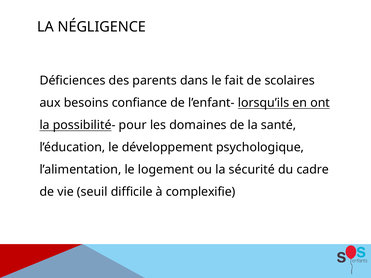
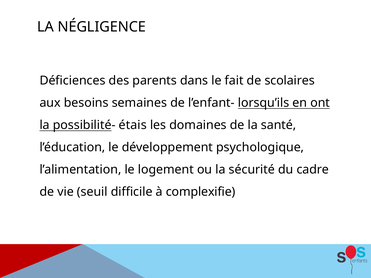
confiance: confiance -> semaines
pour: pour -> étais
